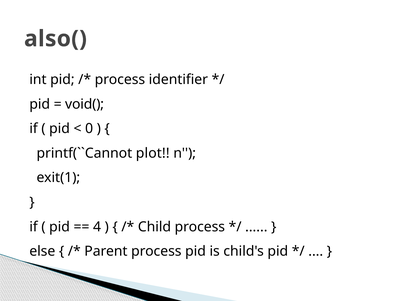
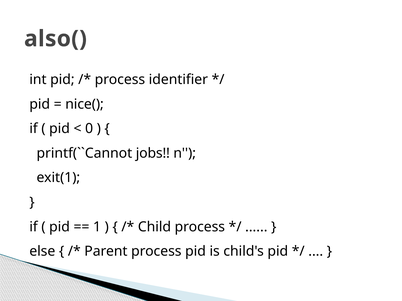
void(: void( -> nice(
plot: plot -> jobs
4: 4 -> 1
